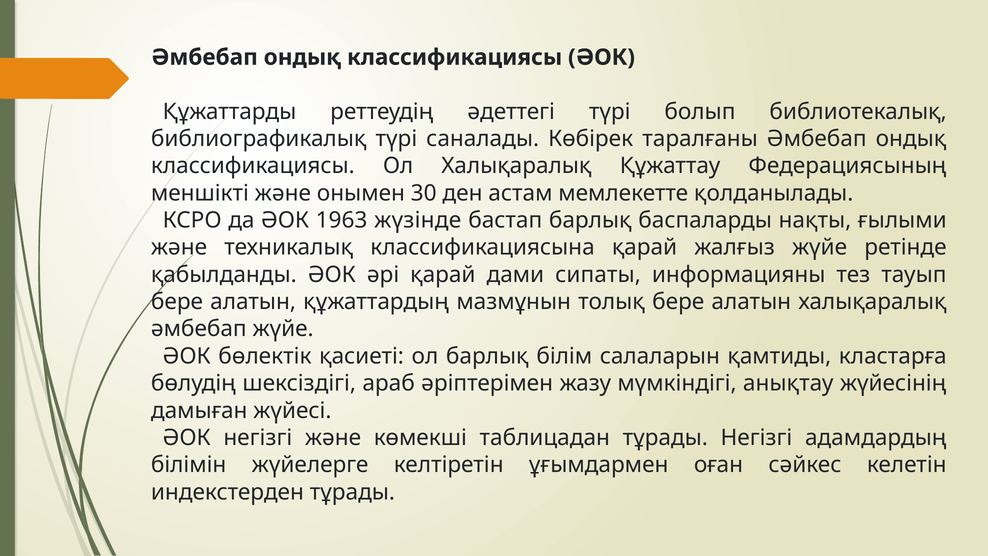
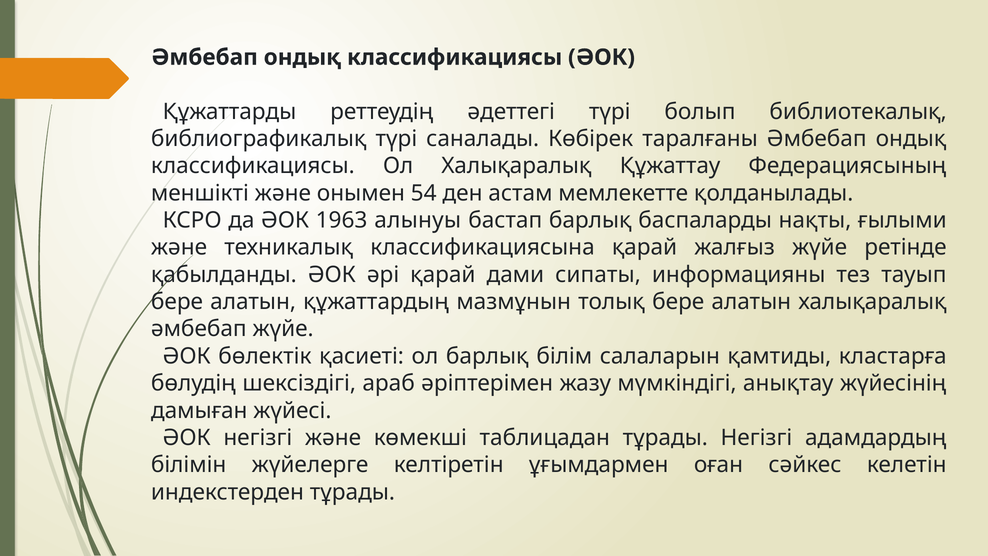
30: 30 -> 54
жүзінде: жүзінде -> алынуы
